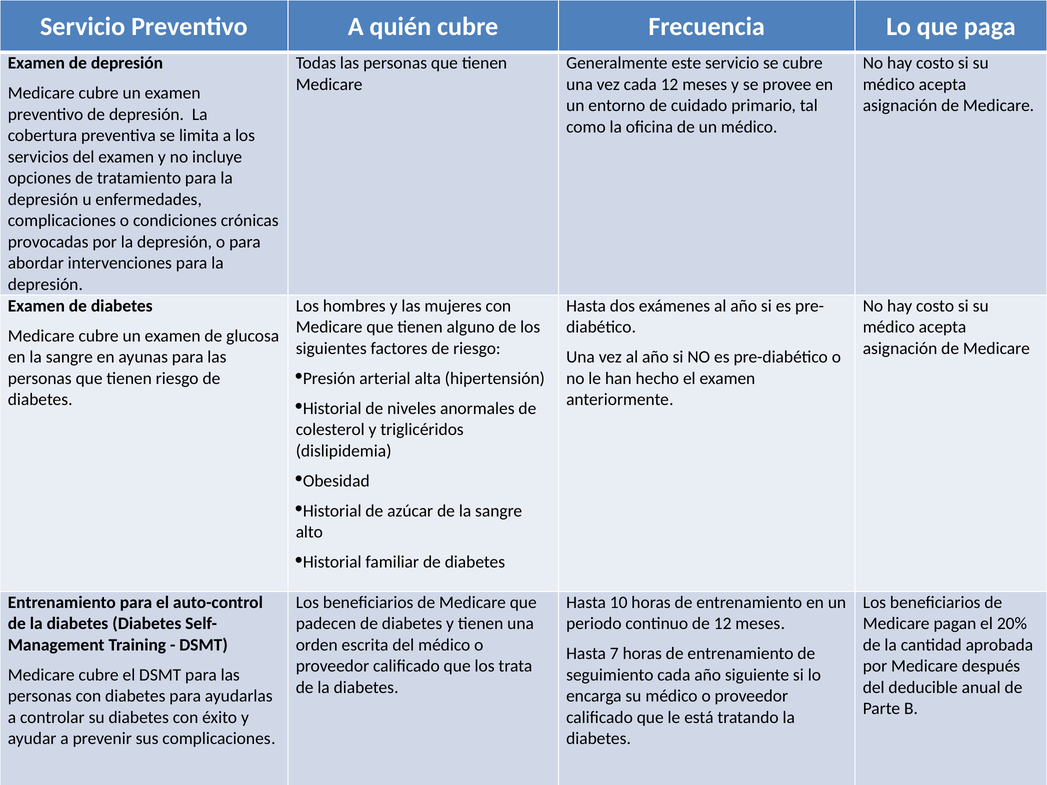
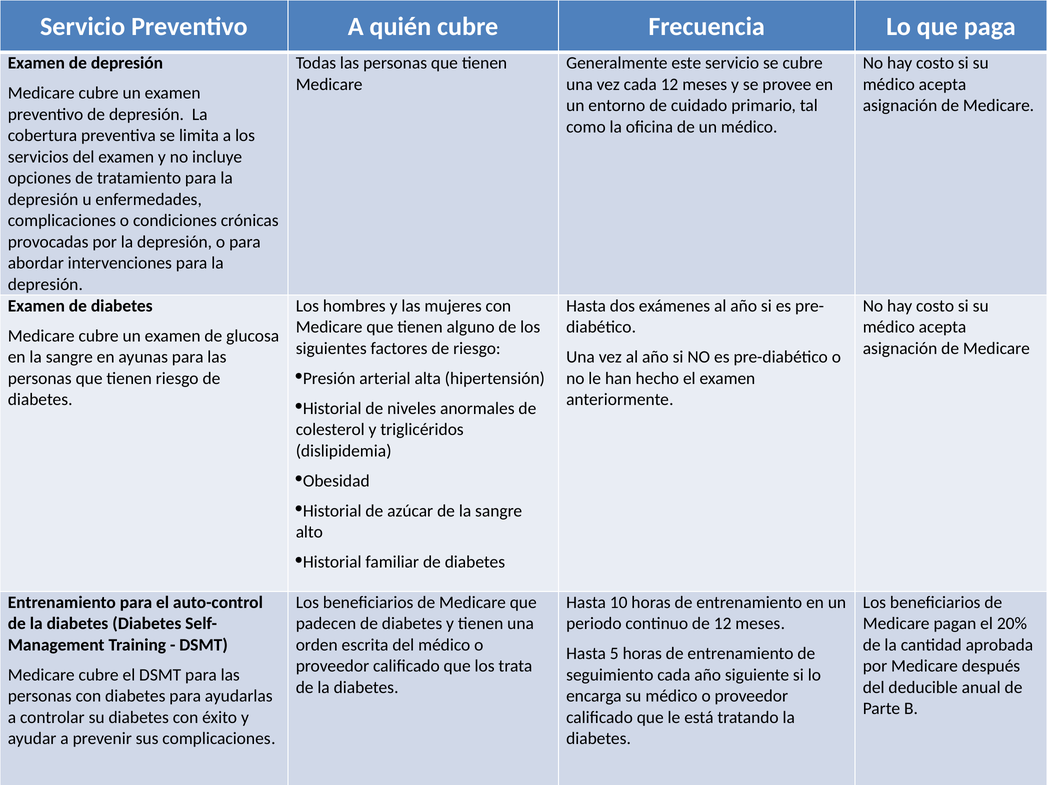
7: 7 -> 5
